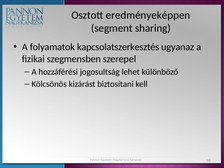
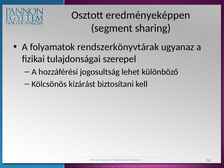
kapcsolatszerkesztés: kapcsolatszerkesztés -> rendszerkönyvtárak
szegmensben: szegmensben -> tulajdonságai
